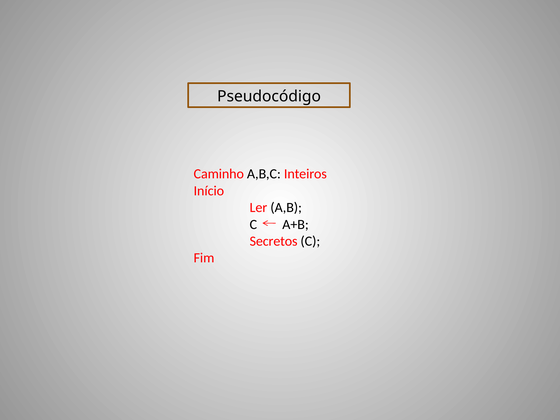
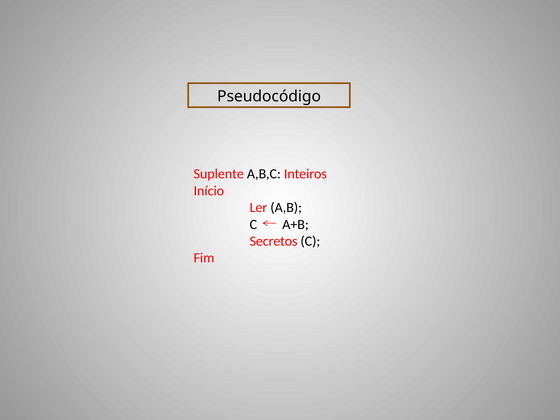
Caminho: Caminho -> Suplente
